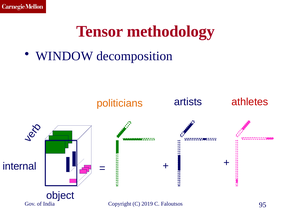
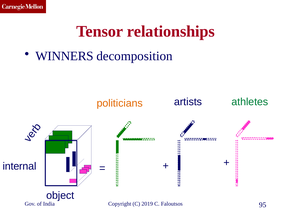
methodology: methodology -> relationships
WINDOW: WINDOW -> WINNERS
athletes colour: red -> green
